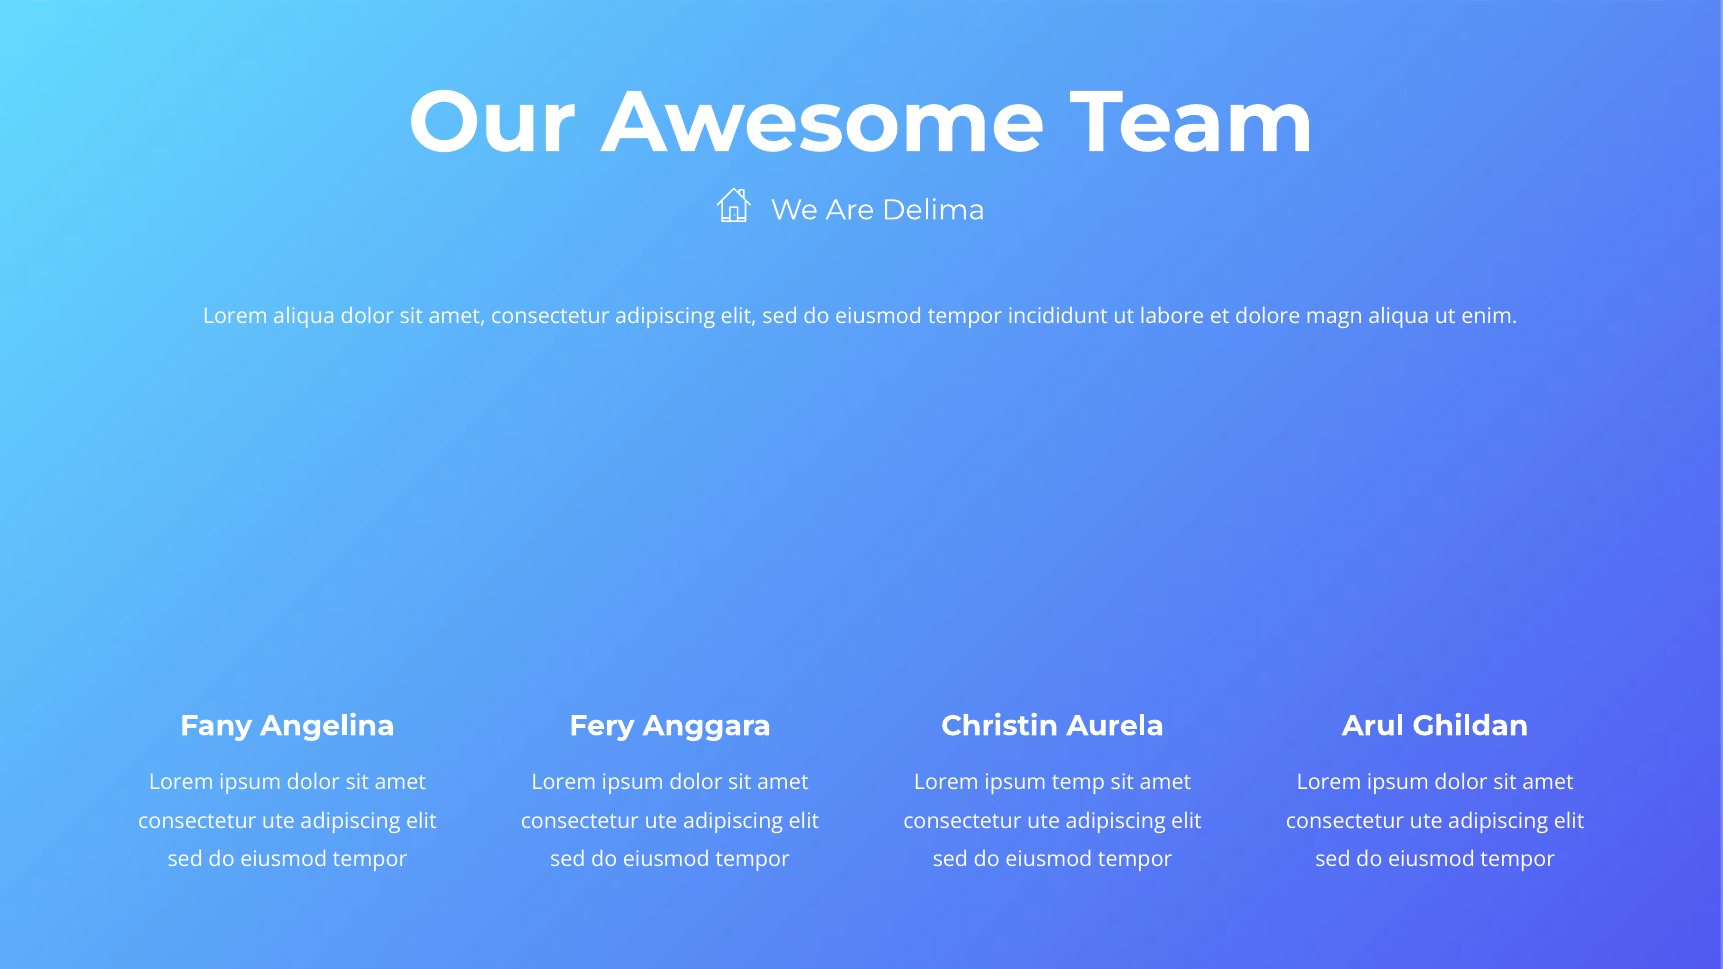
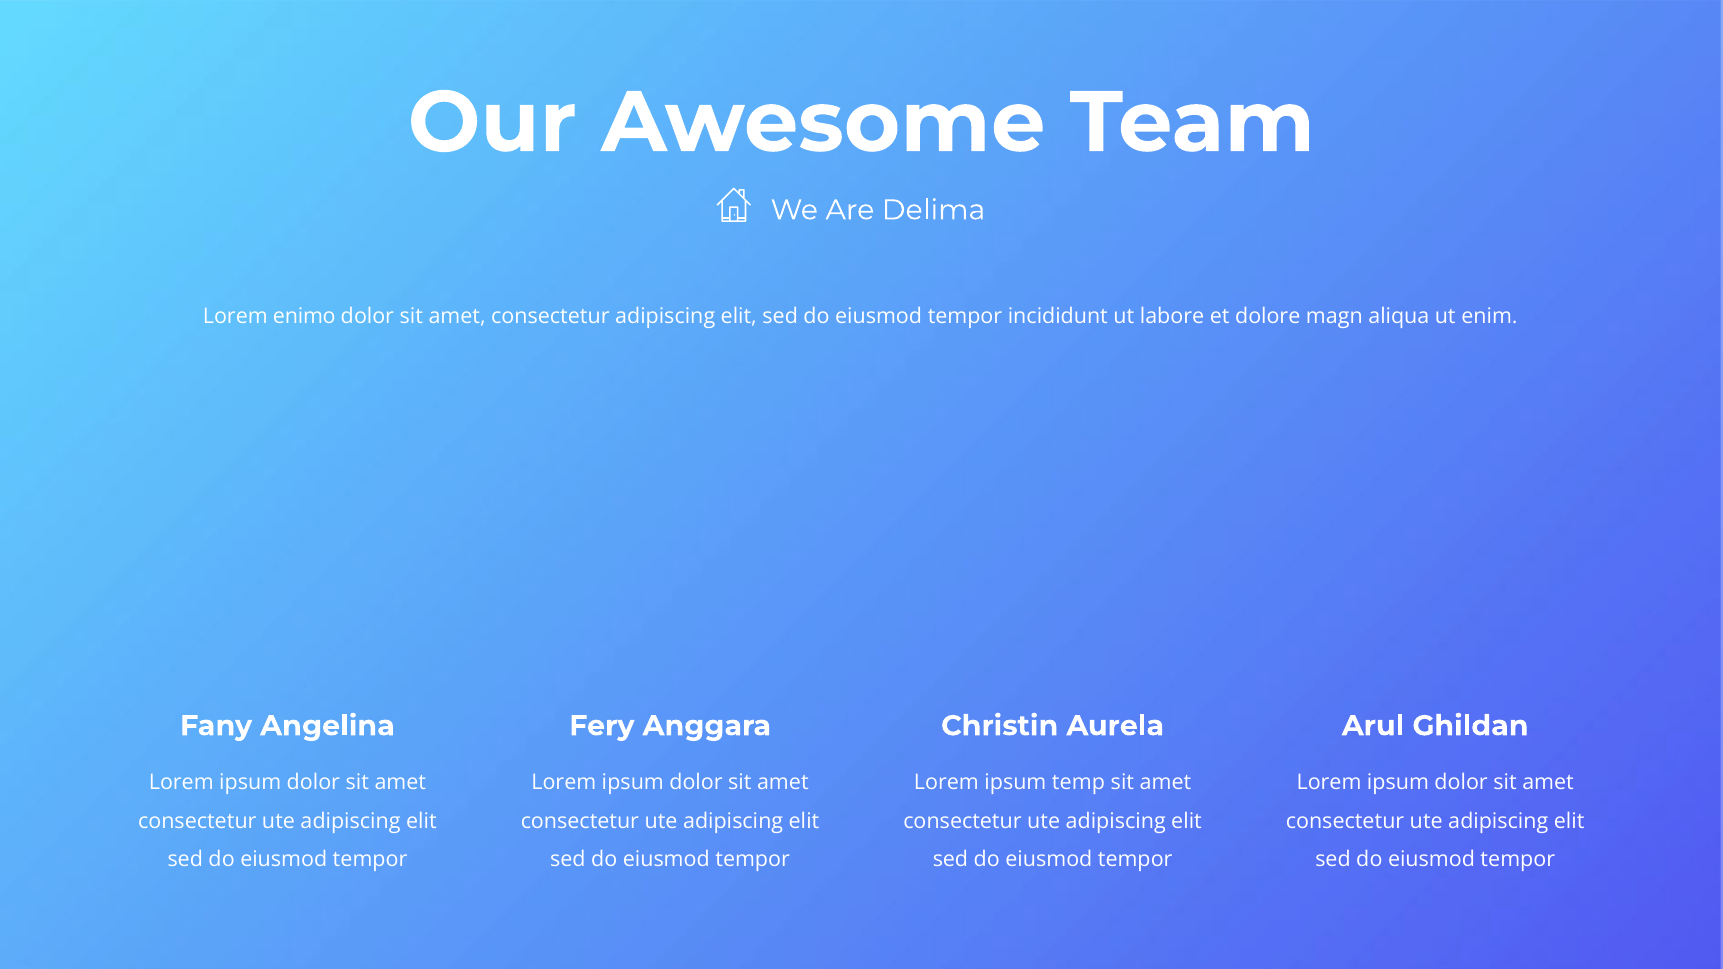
Lorem aliqua: aliqua -> enimo
